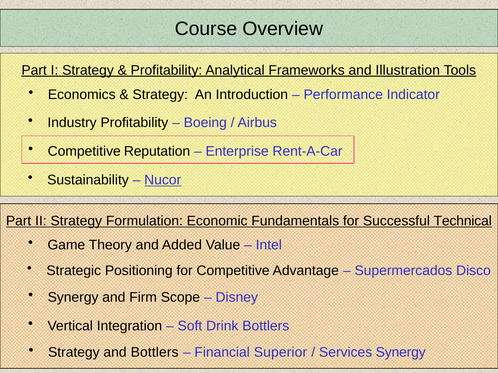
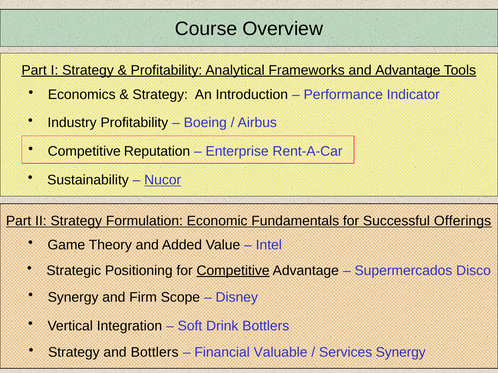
and Illustration: Illustration -> Advantage
Technical: Technical -> Offerings
Competitive at (233, 271) underline: none -> present
Superior: Superior -> Valuable
